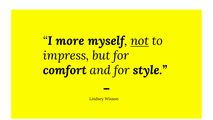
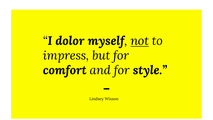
more: more -> dolor
